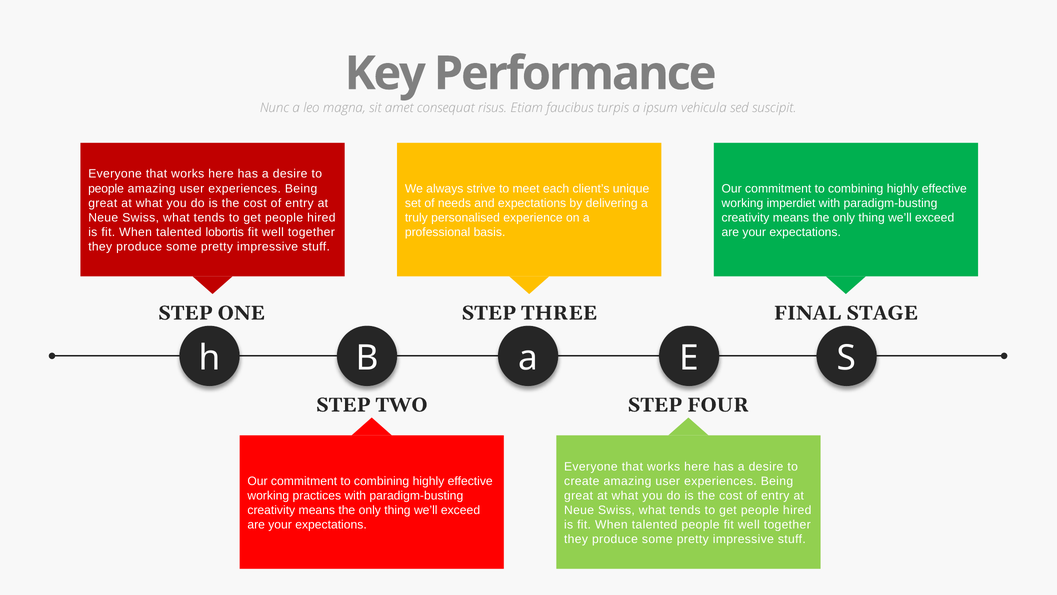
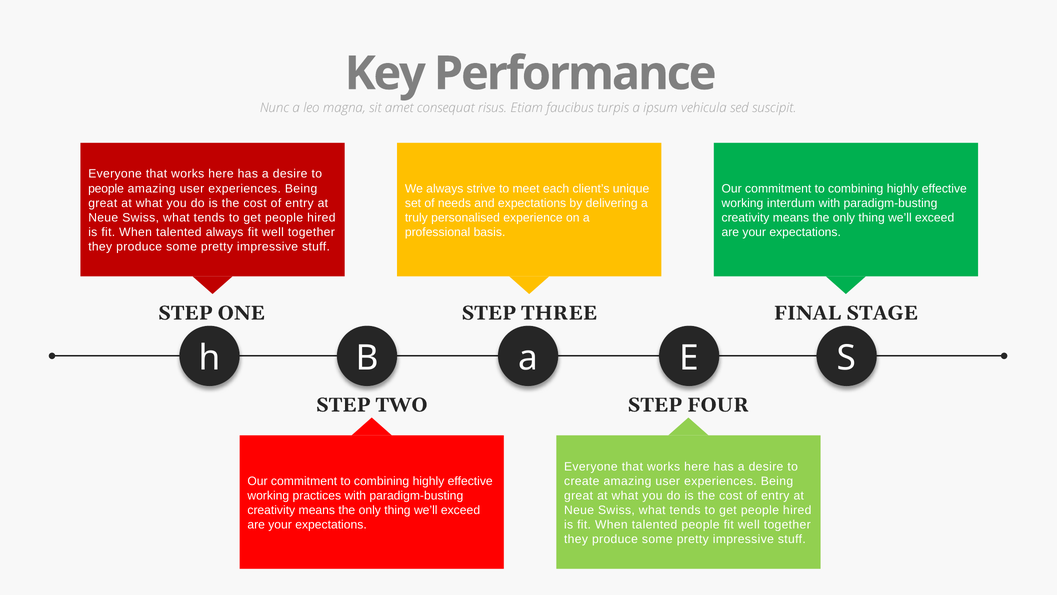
imperdiet: imperdiet -> interdum
talented lobortis: lobortis -> always
